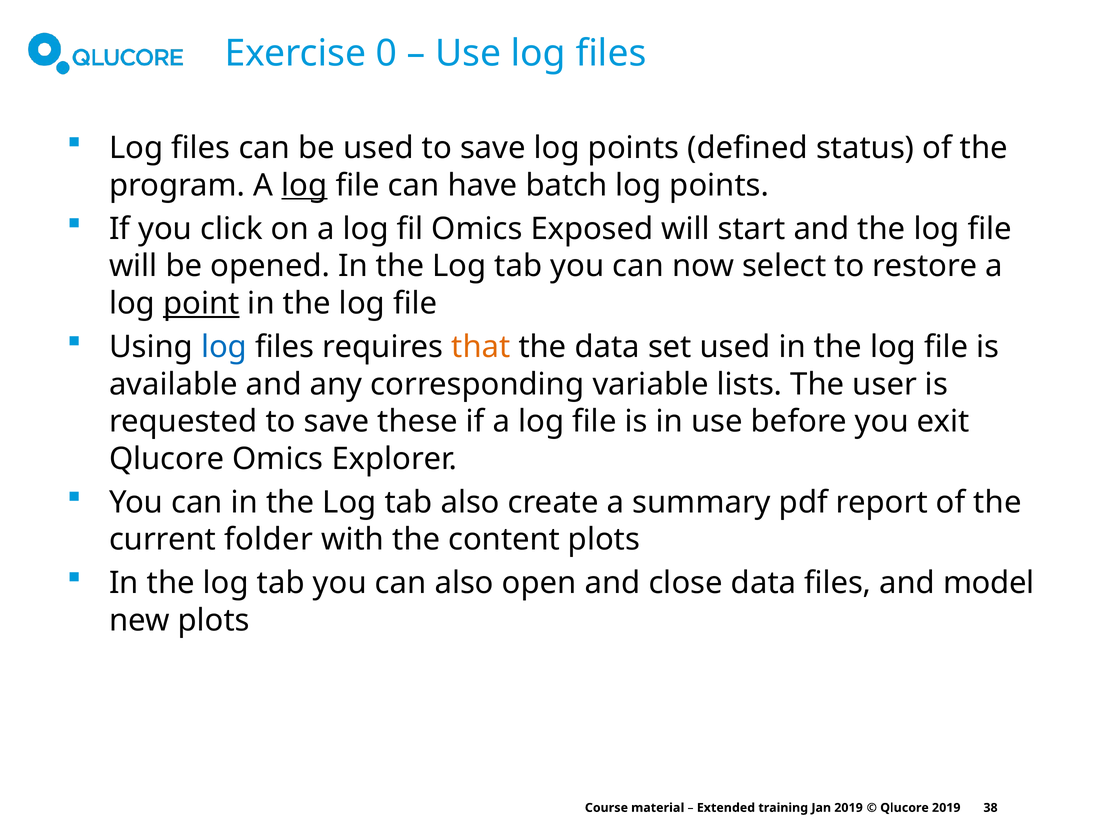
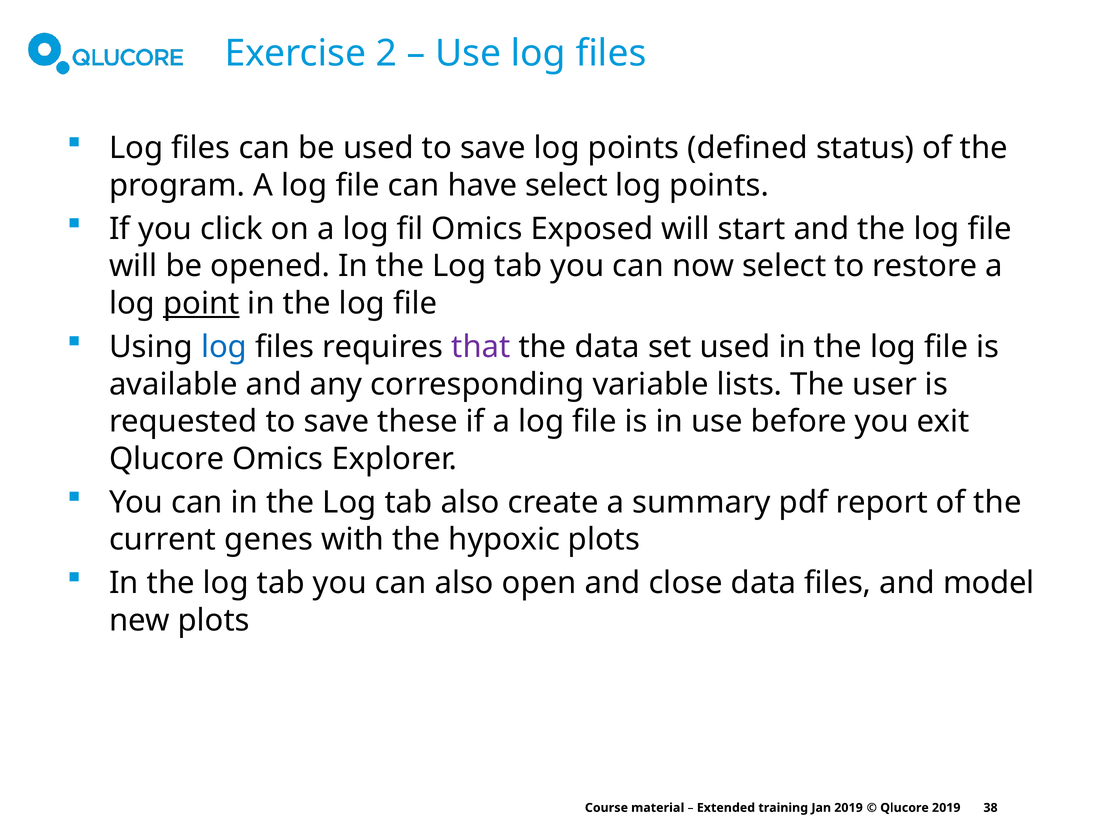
0: 0 -> 2
log at (304, 185) underline: present -> none
have batch: batch -> select
that colour: orange -> purple
folder: folder -> genes
content: content -> hypoxic
